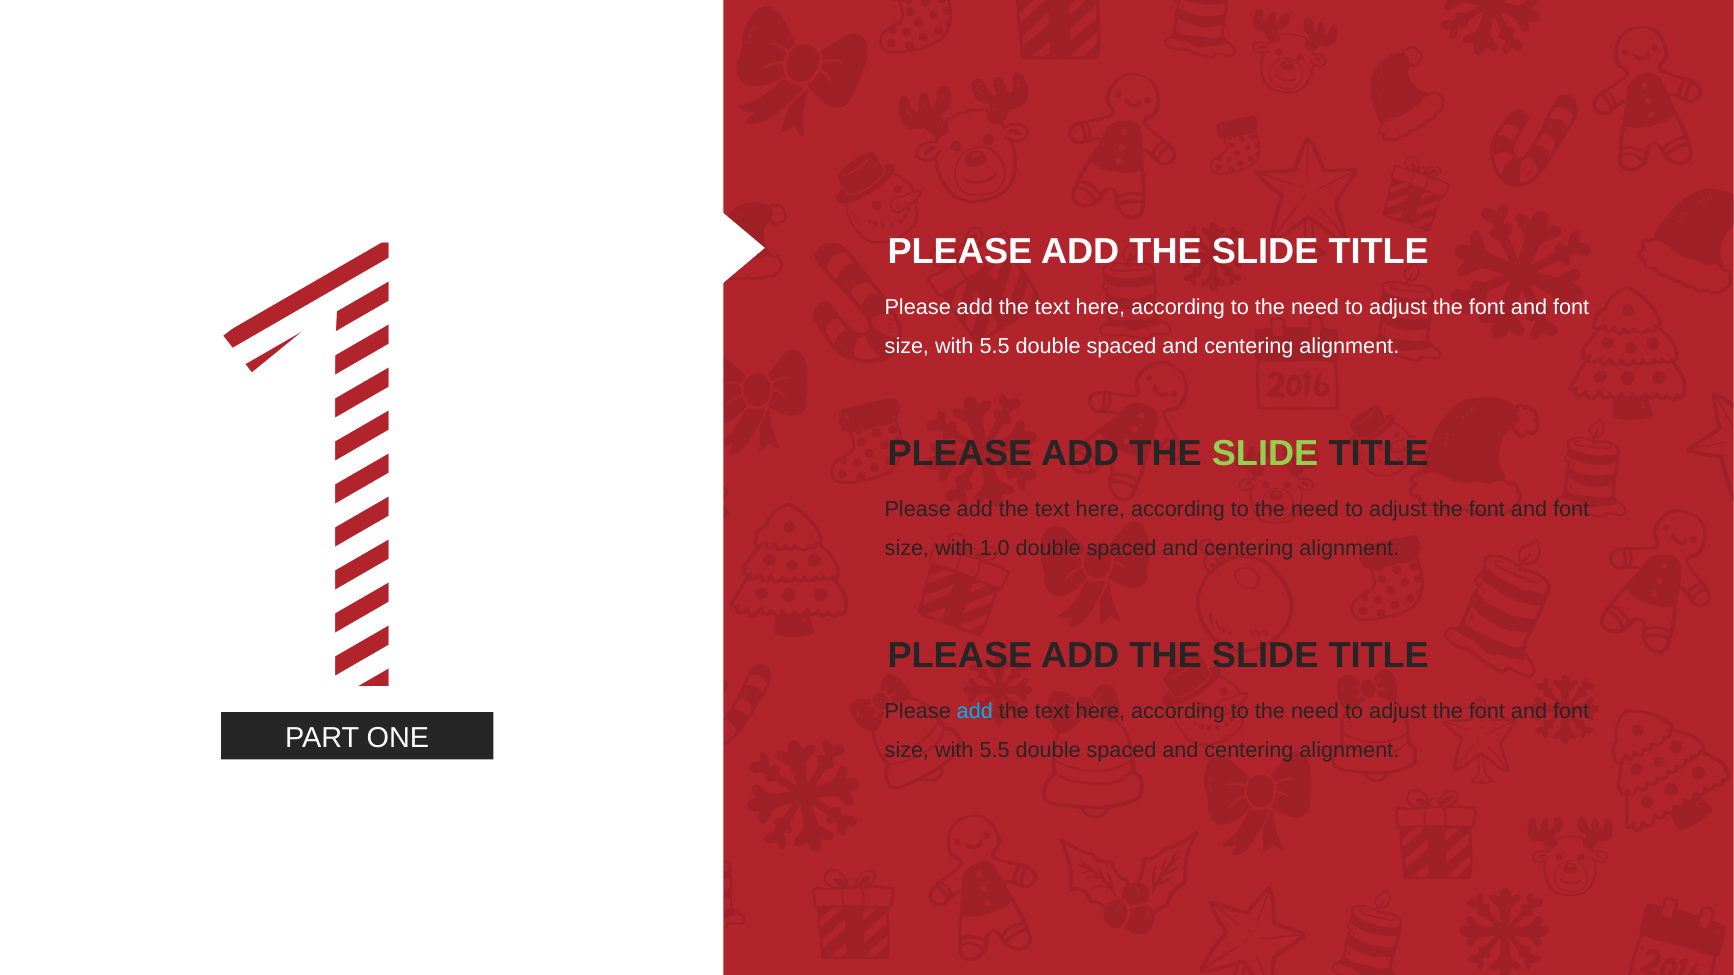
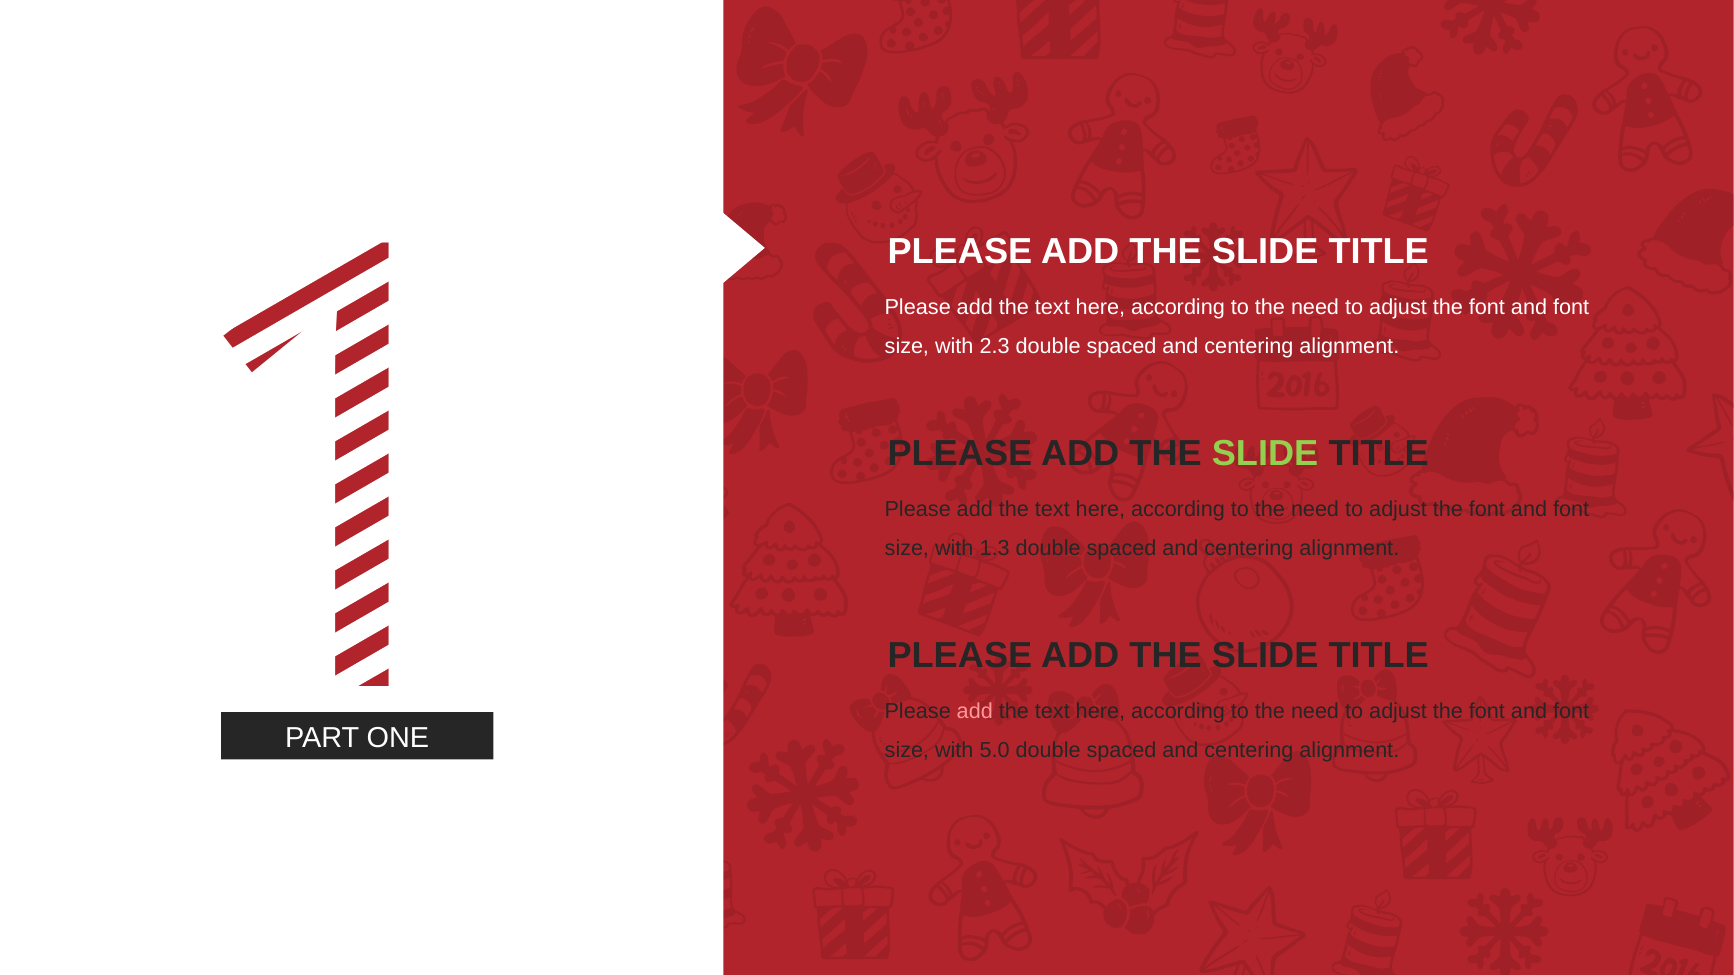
5.5 at (995, 347): 5.5 -> 2.3
1.0: 1.0 -> 1.3
add at (975, 712) colour: light blue -> pink
5.5 at (995, 751): 5.5 -> 5.0
